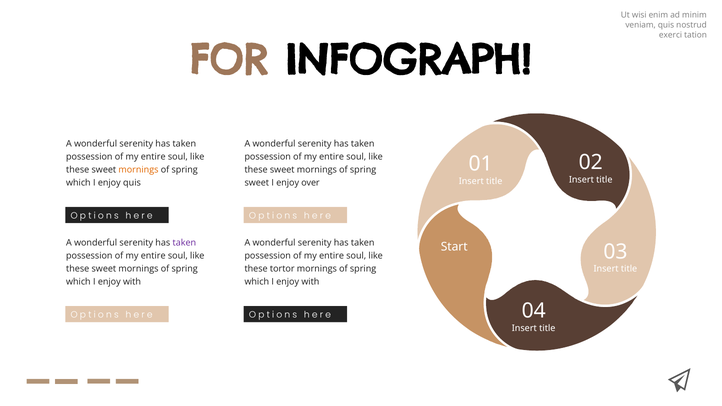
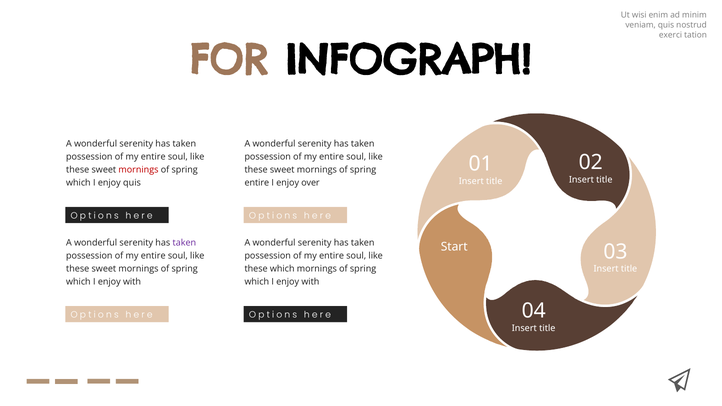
mornings at (138, 170) colour: orange -> red
sweet at (257, 183): sweet -> entire
these tortor: tortor -> which
